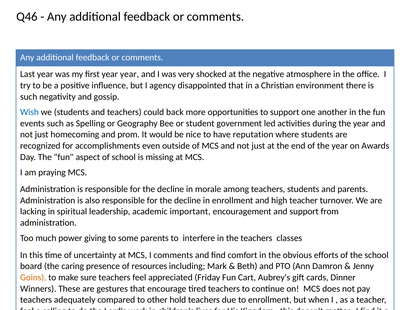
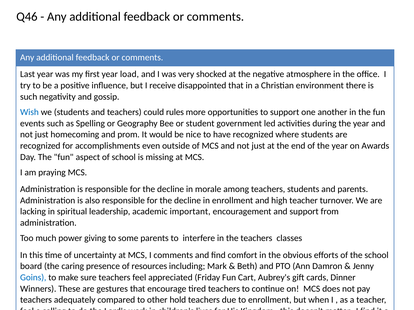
year year: year -> load
agency: agency -> receive
back: back -> rules
have reputation: reputation -> recognized
Goins colour: orange -> blue
